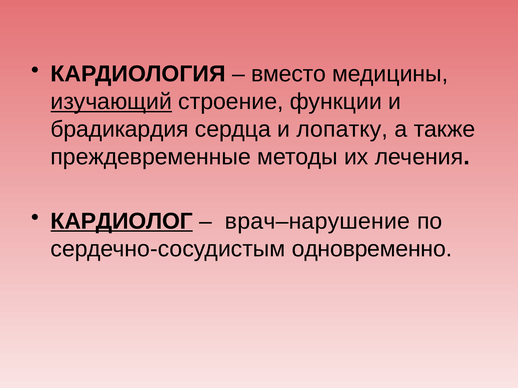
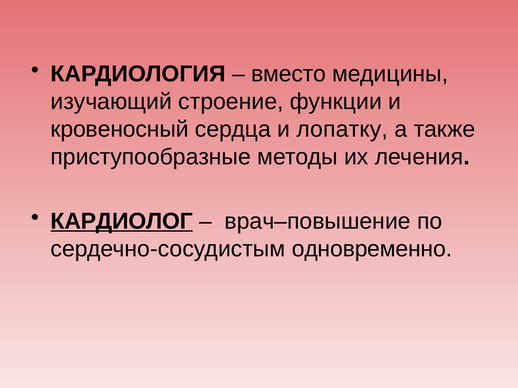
изучающий underline: present -> none
брадикардия: брадикардия -> кровеносный
преждевременные: преждевременные -> приступообразные
врач–нарушение: врач–нарушение -> врач–повышение
